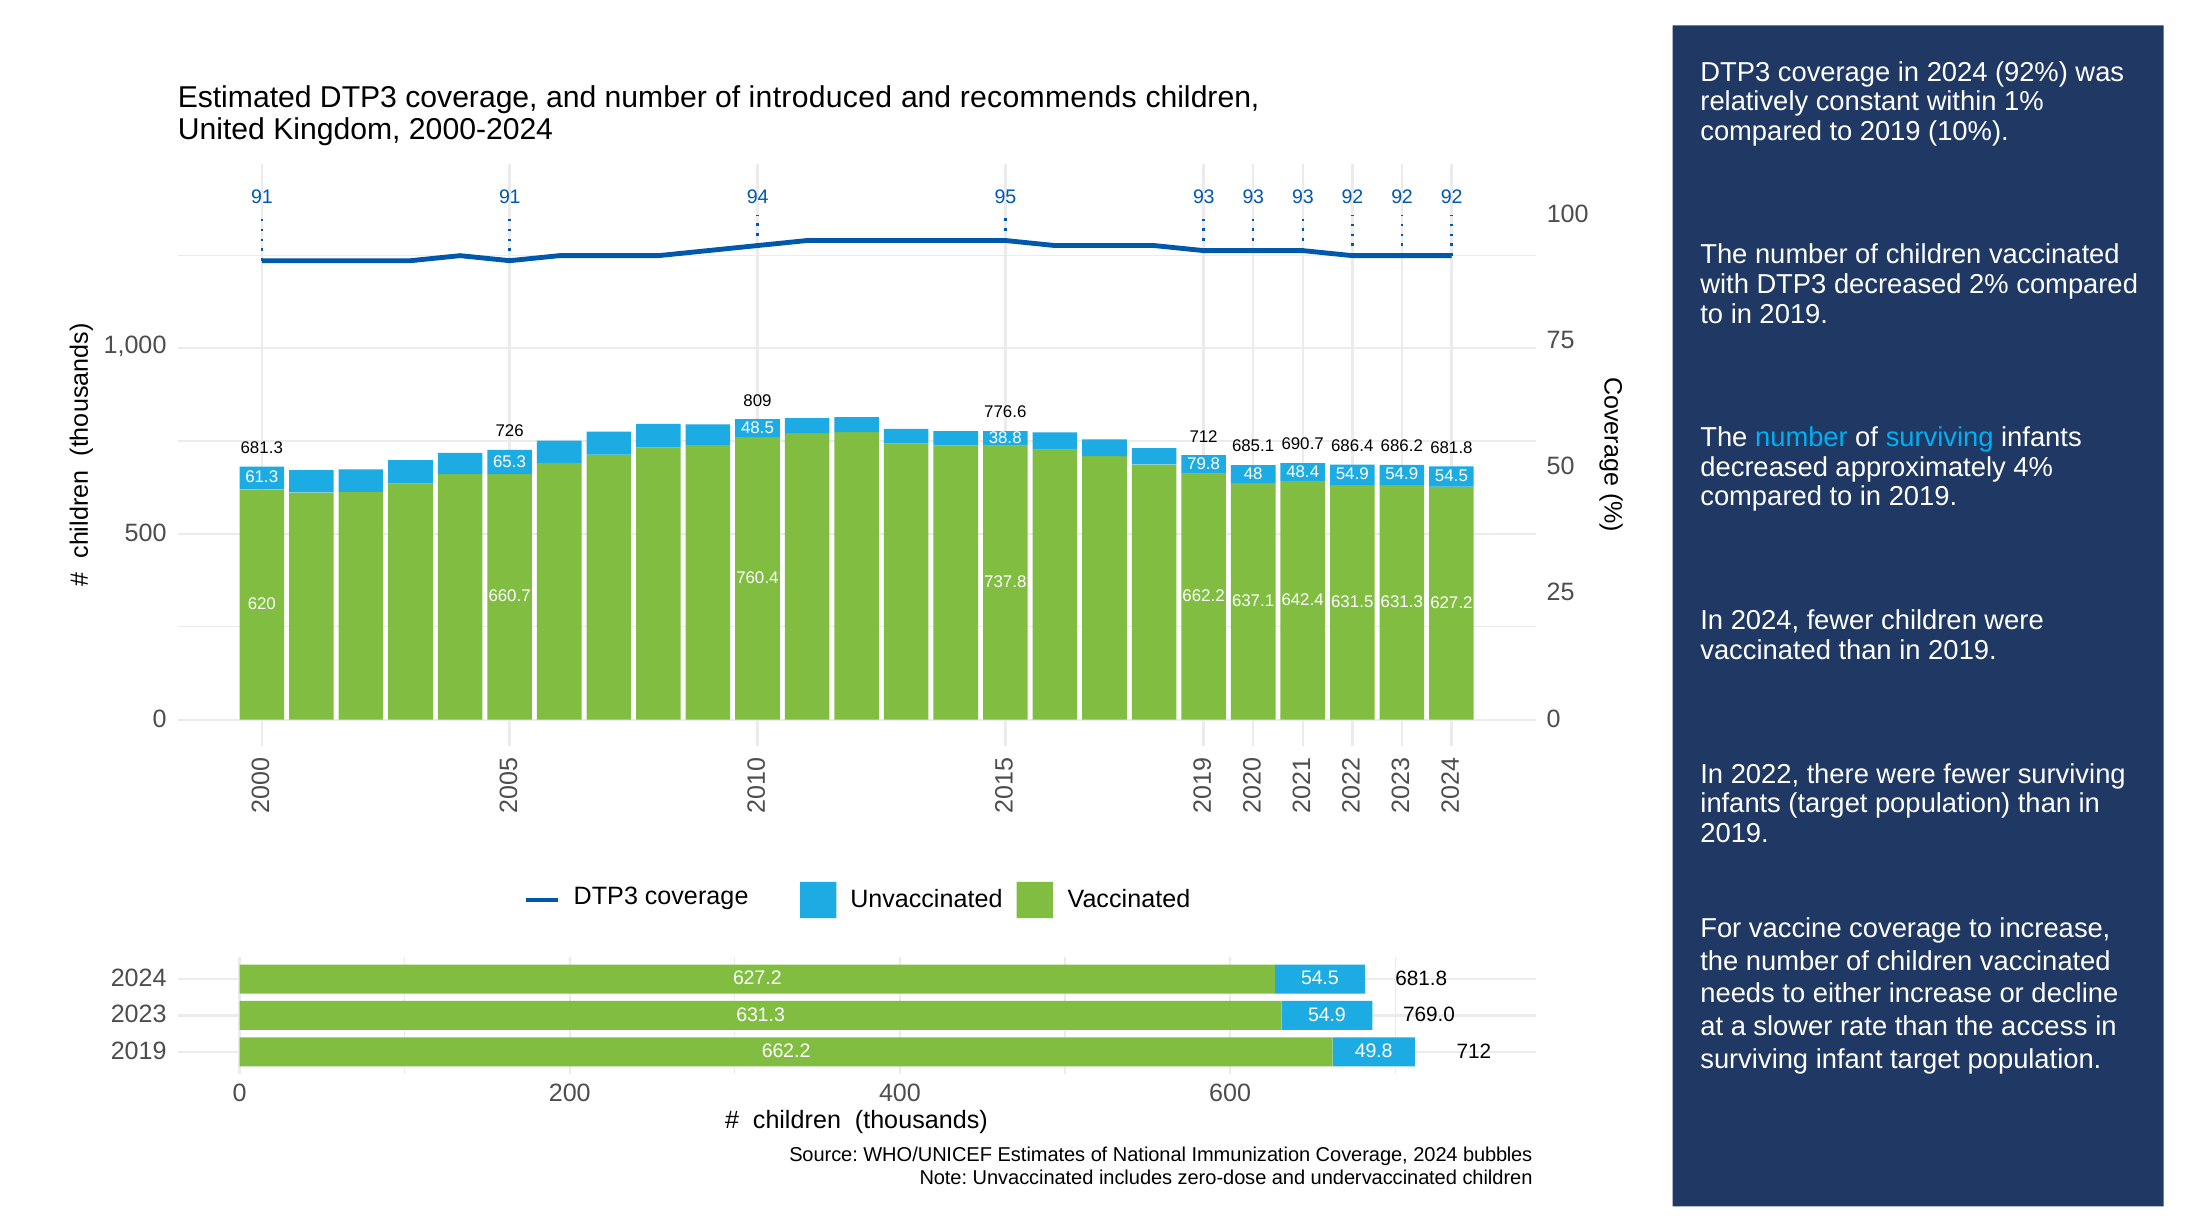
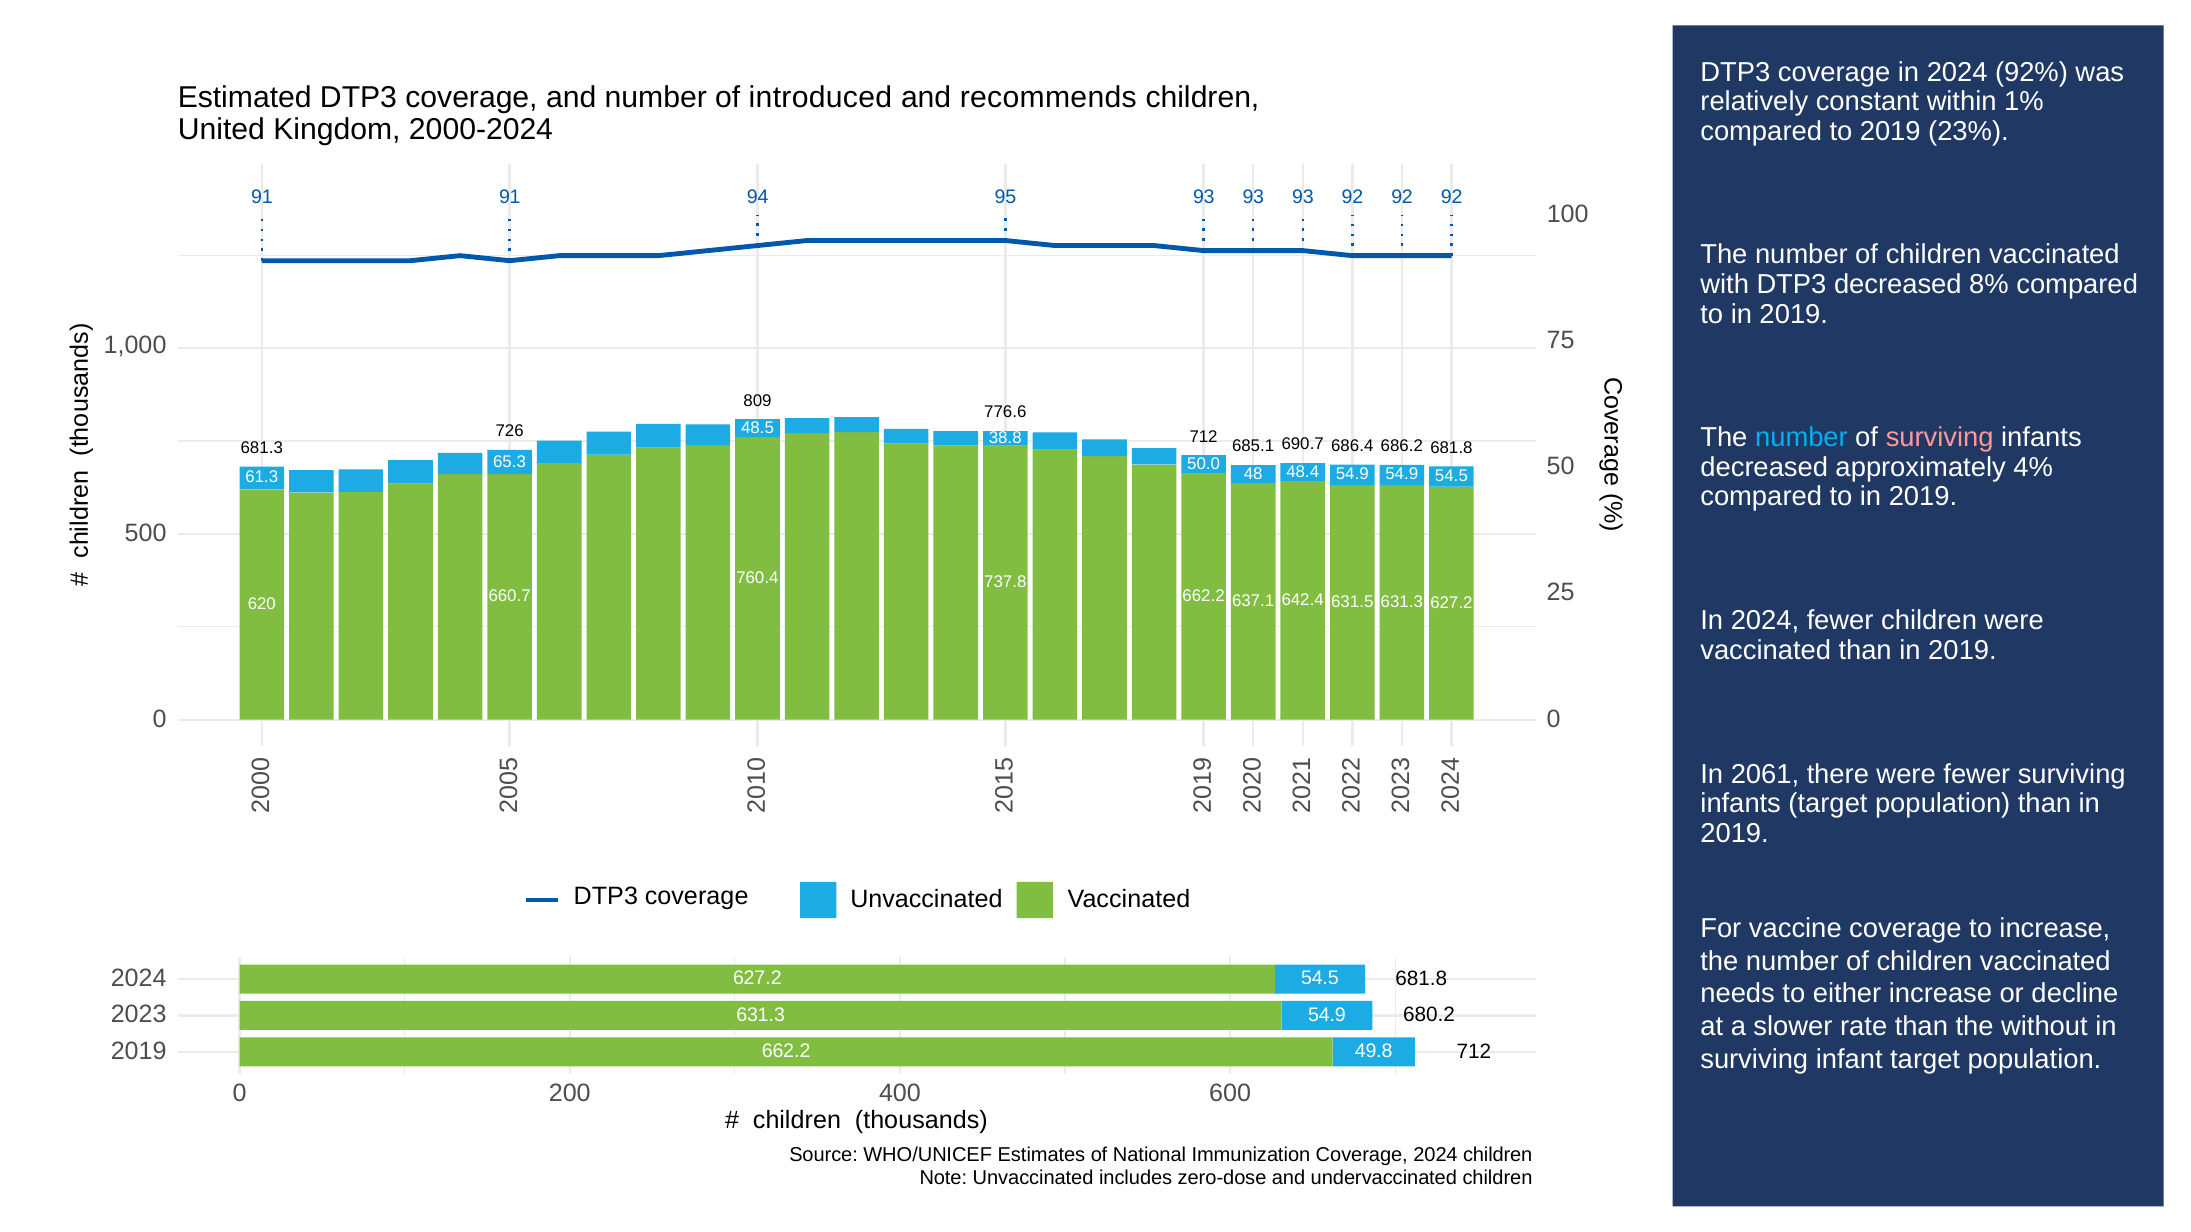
10%: 10% -> 23%
2%: 2% -> 8%
surviving at (1940, 438) colour: light blue -> pink
79.8: 79.8 -> 50.0
2022: 2022 -> 2061
769.0: 769.0 -> 680.2
access: access -> without
2024 bubbles: bubbles -> children
